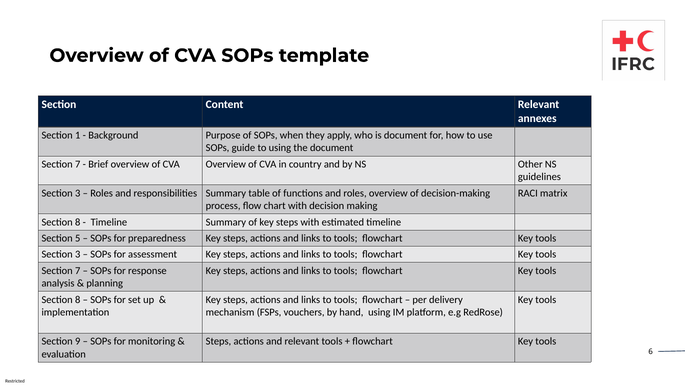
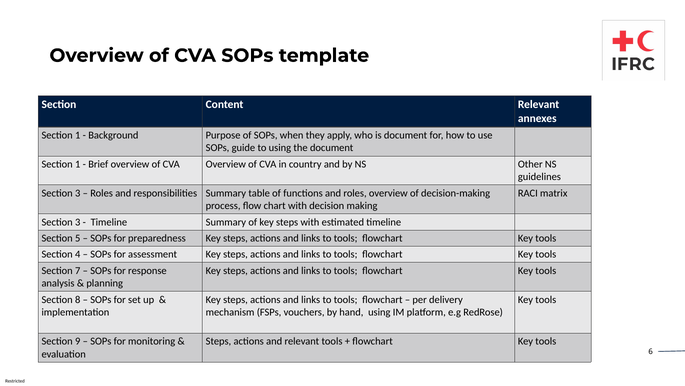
7 at (78, 164): 7 -> 1
8 at (78, 222): 8 -> 3
3 at (78, 254): 3 -> 4
